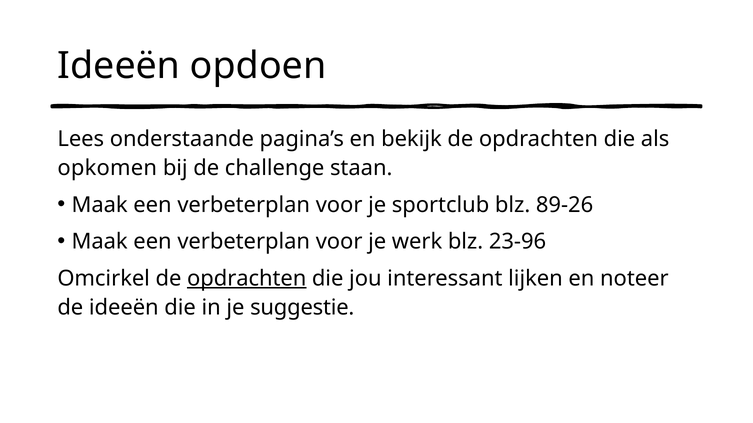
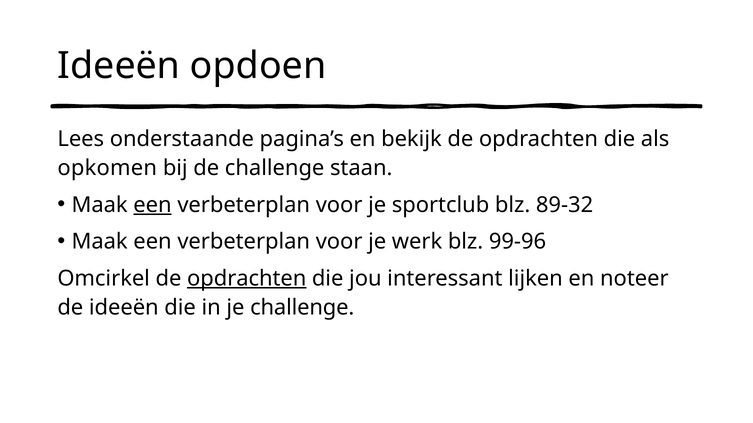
een at (153, 205) underline: none -> present
89-26: 89-26 -> 89-32
23-96: 23-96 -> 99-96
je suggestie: suggestie -> challenge
